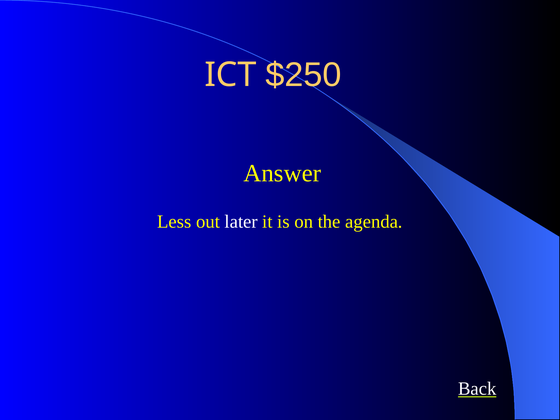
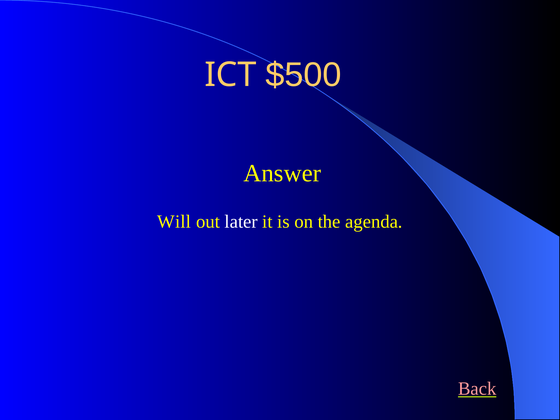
$250: $250 -> $500
Less: Less -> Will
Back colour: white -> pink
